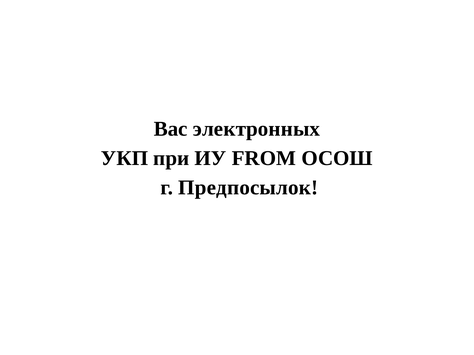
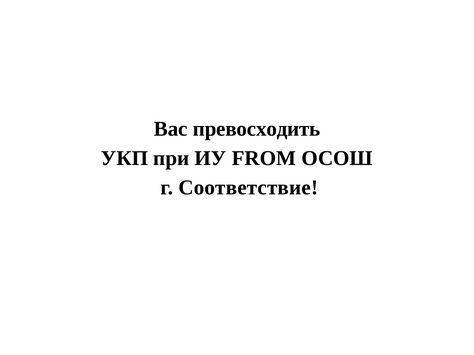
электронных: электронных -> превосходить
Предпосылок: Предпосылок -> Соответствие
